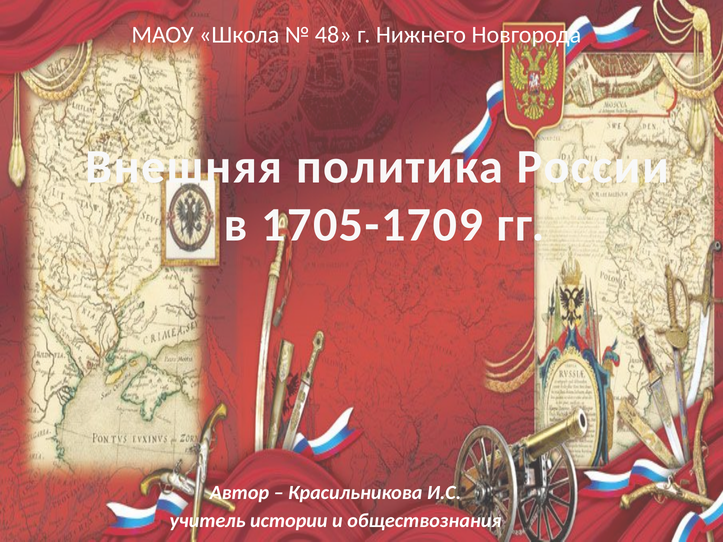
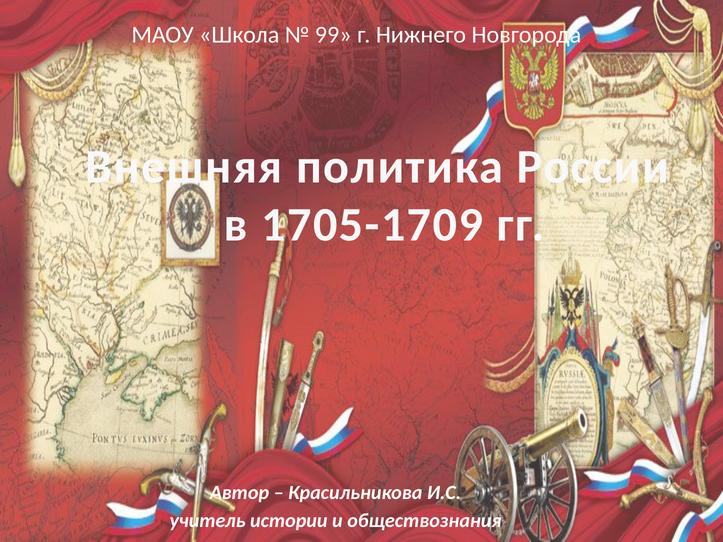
48: 48 -> 99
